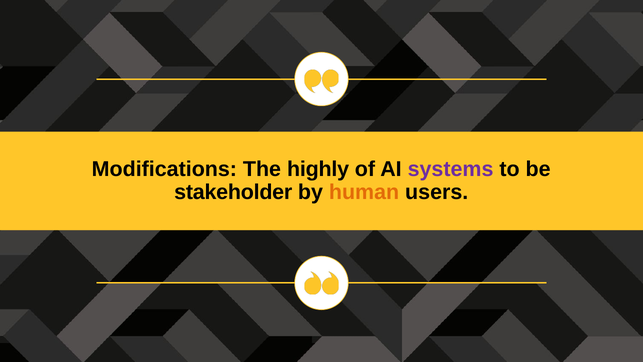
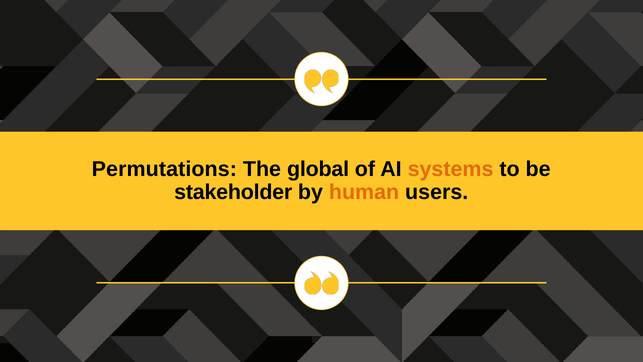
Modifications: Modifications -> Permutations
highly: highly -> global
systems colour: purple -> orange
